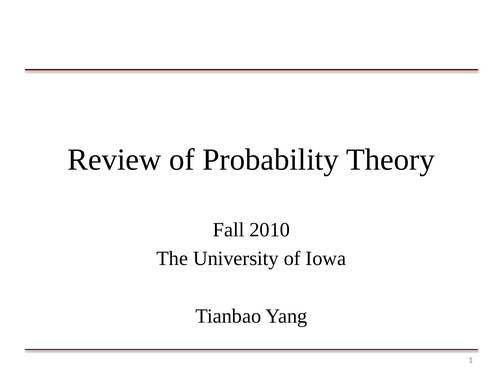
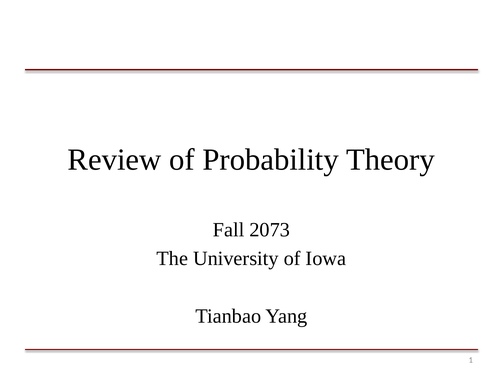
2010: 2010 -> 2073
